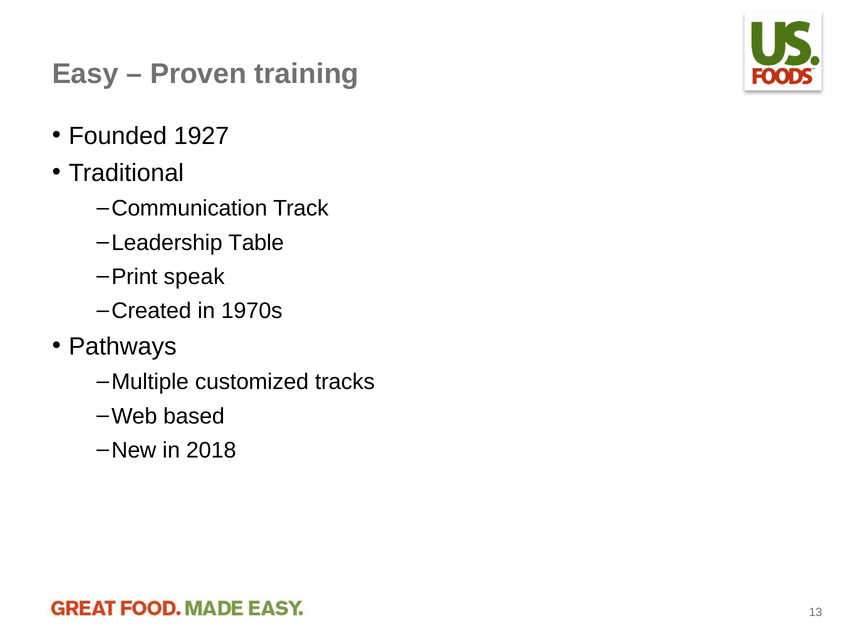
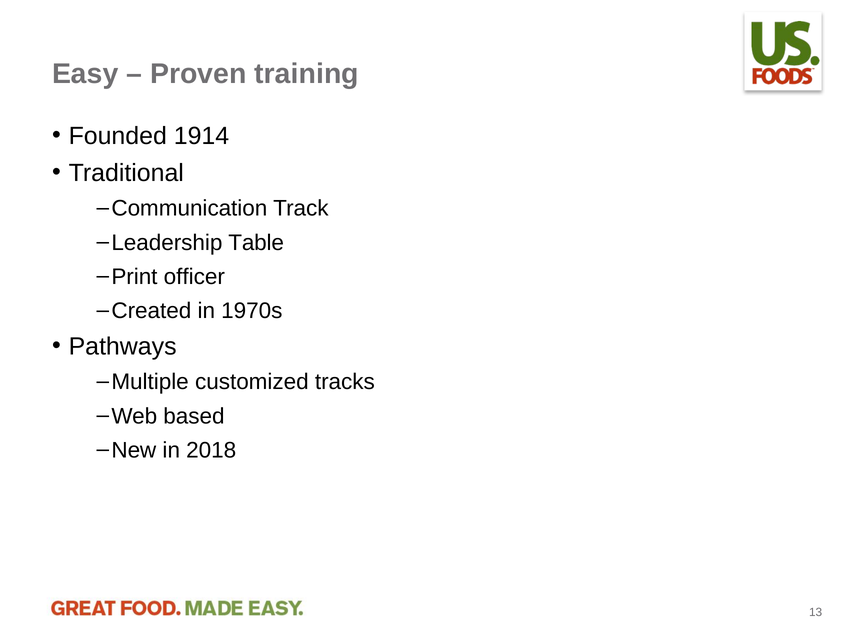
1927: 1927 -> 1914
speak: speak -> officer
